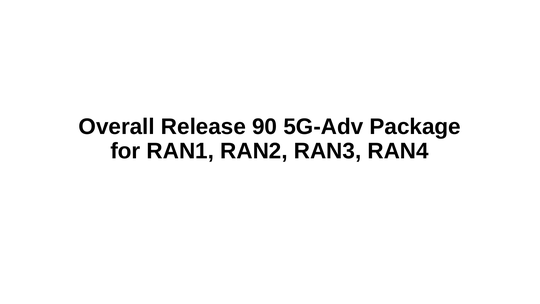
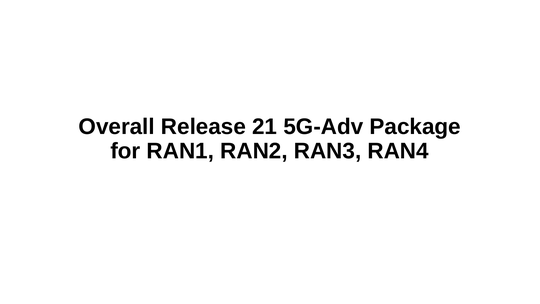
90: 90 -> 21
